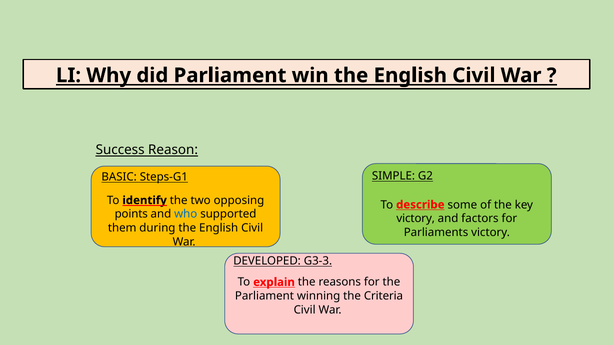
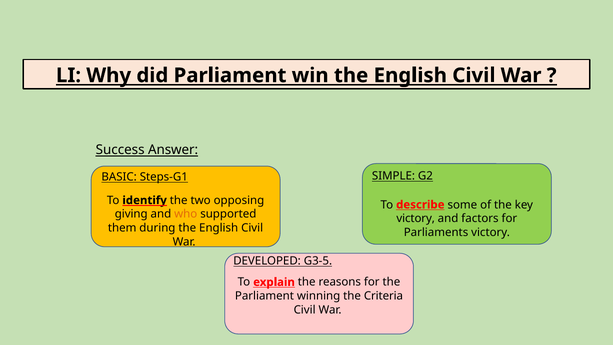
Reason: Reason -> Answer
points: points -> giving
who colour: blue -> orange
G3-3: G3-3 -> G3-5
